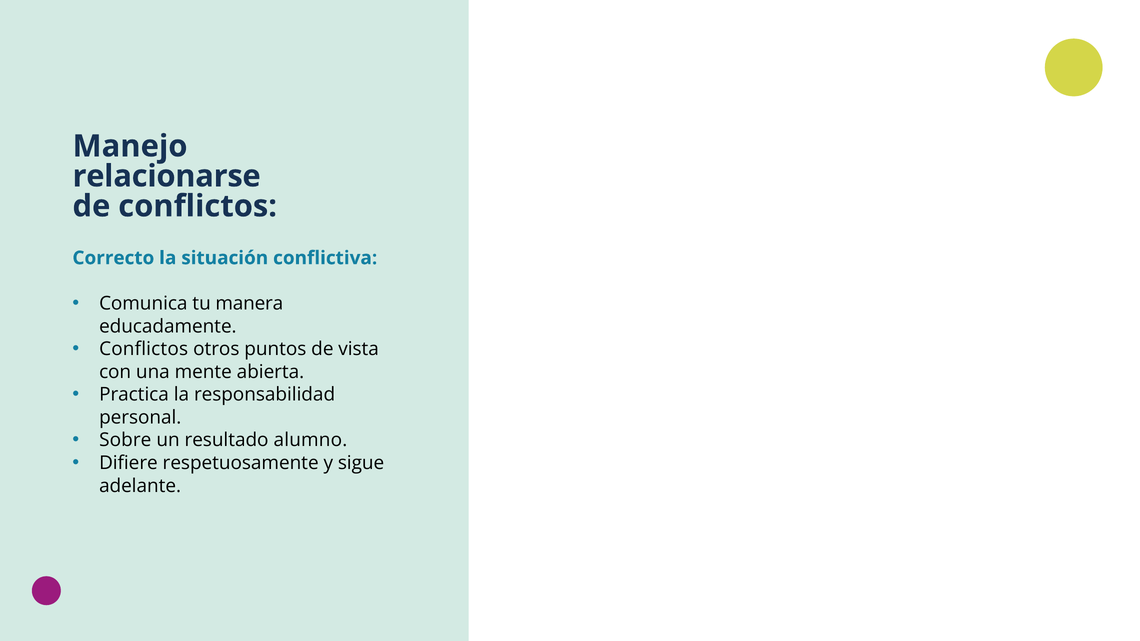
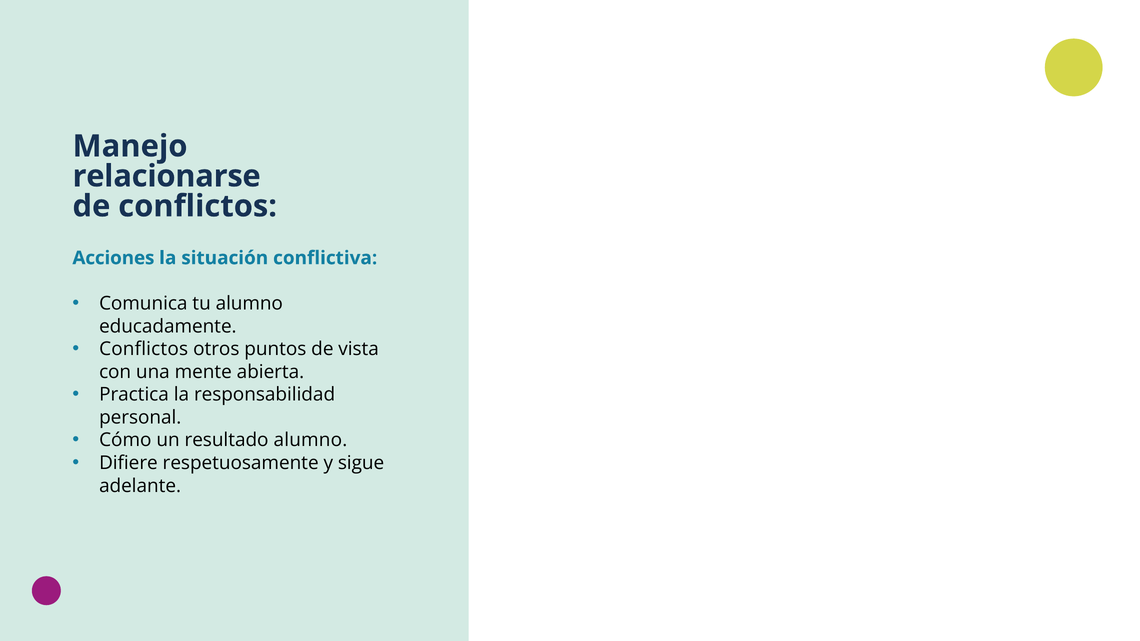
Correcto: Correcto -> Acciones
tu manera: manera -> alumno
Sobre: Sobre -> Cómo
